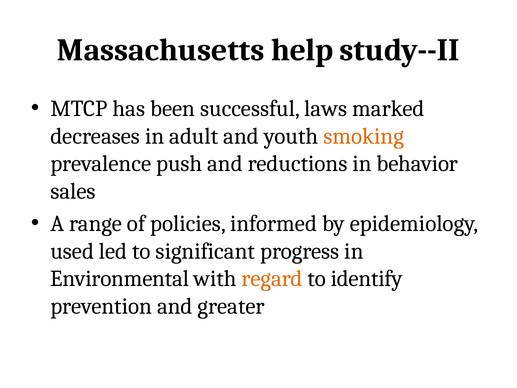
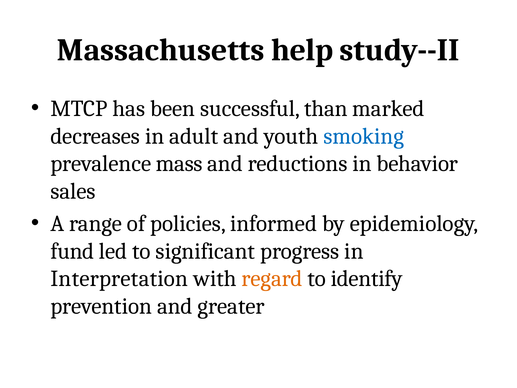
laws: laws -> than
smoking colour: orange -> blue
push: push -> mass
used: used -> fund
Environmental: Environmental -> Interpretation
